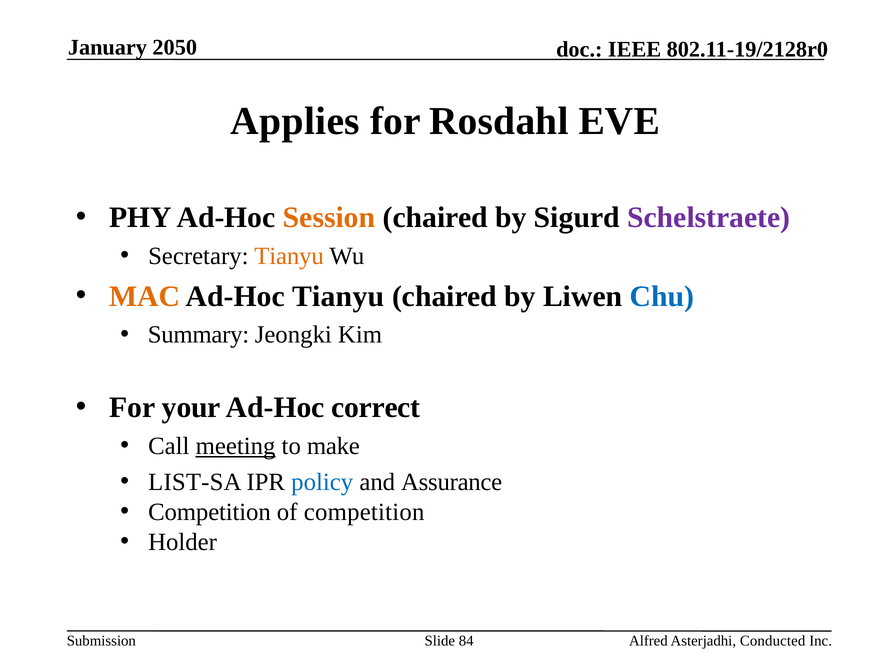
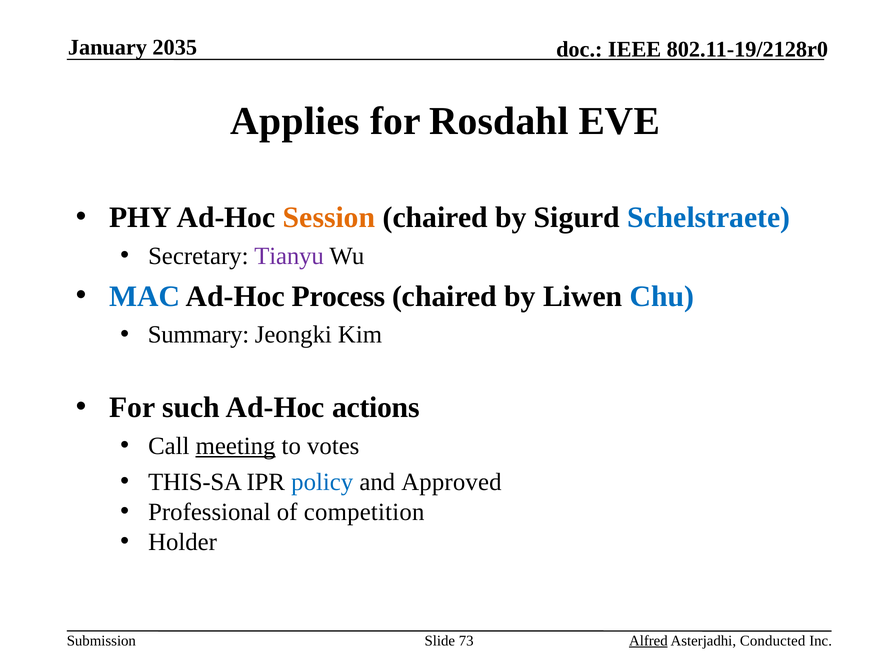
2050: 2050 -> 2035
Schelstraete colour: purple -> blue
Tianyu at (289, 256) colour: orange -> purple
MAC colour: orange -> blue
Ad-Hoc Tianyu: Tianyu -> Process
your: your -> such
correct: correct -> actions
make: make -> votes
LIST-SA: LIST-SA -> THIS-SA
Assurance: Assurance -> Approved
Competition at (209, 512): Competition -> Professional
84: 84 -> 73
Alfred underline: none -> present
